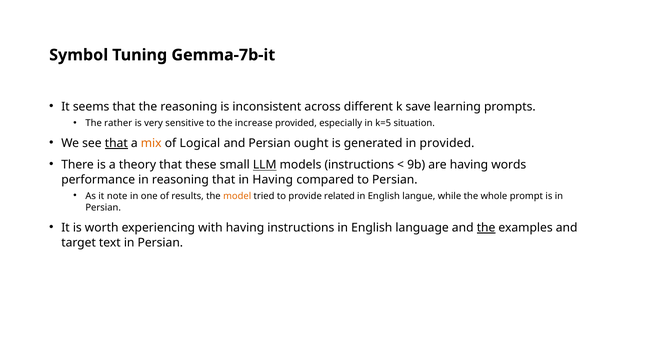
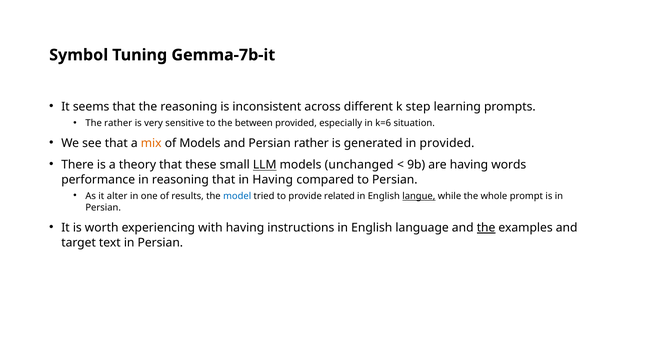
save: save -> step
increase: increase -> between
k=5: k=5 -> k=6
that at (116, 143) underline: present -> none
of Logical: Logical -> Models
Persian ought: ought -> rather
models instructions: instructions -> unchanged
note: note -> alter
model colour: orange -> blue
langue underline: none -> present
